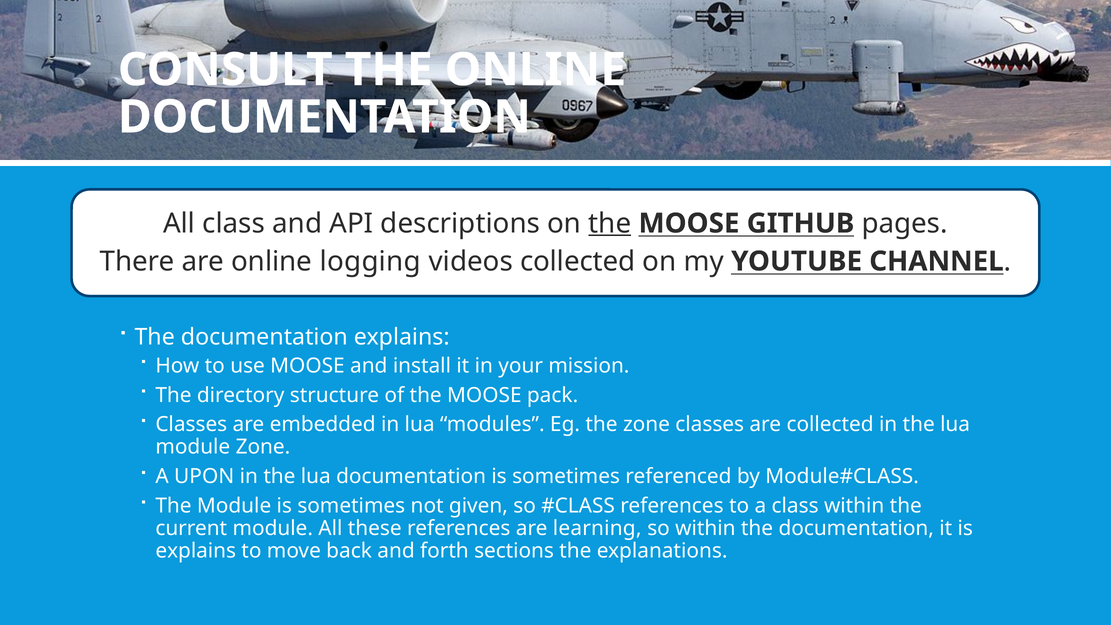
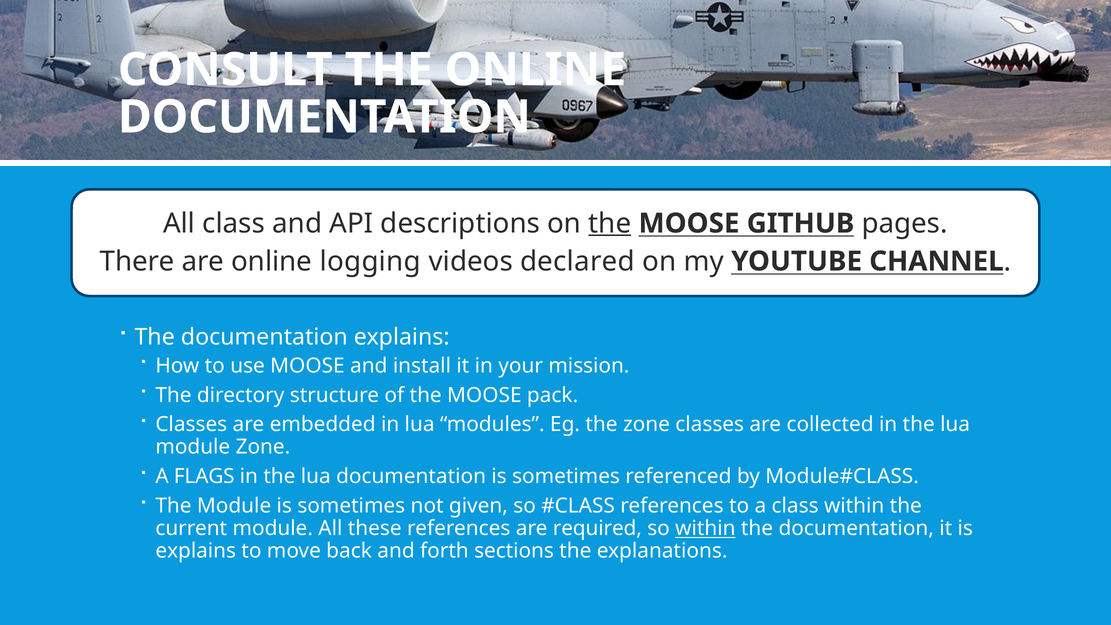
videos collected: collected -> declared
UPON: UPON -> FLAGS
learning: learning -> required
within at (705, 528) underline: none -> present
